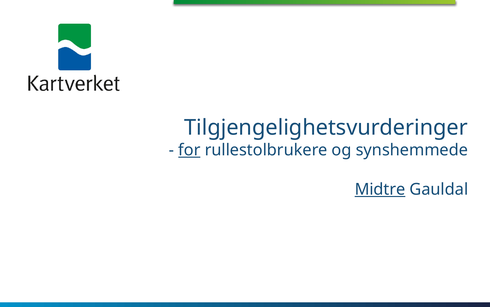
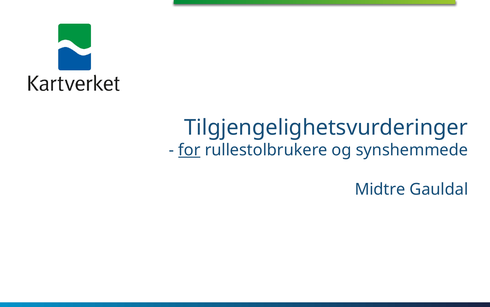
Midtre underline: present -> none
